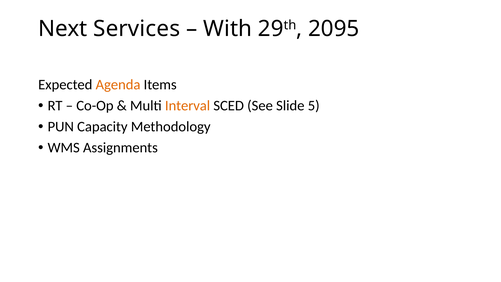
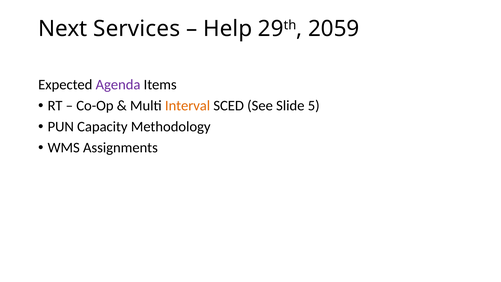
With: With -> Help
2095: 2095 -> 2059
Agenda colour: orange -> purple
